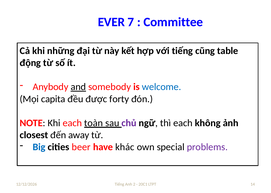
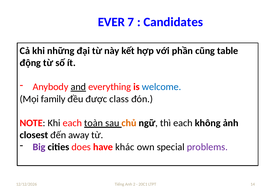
Committee: Committee -> Candidates
với tiếng: tiếng -> phần
somebody: somebody -> everything
capita: capita -> family
forty: forty -> class
chủ colour: purple -> orange
Big colour: blue -> purple
beer: beer -> does
